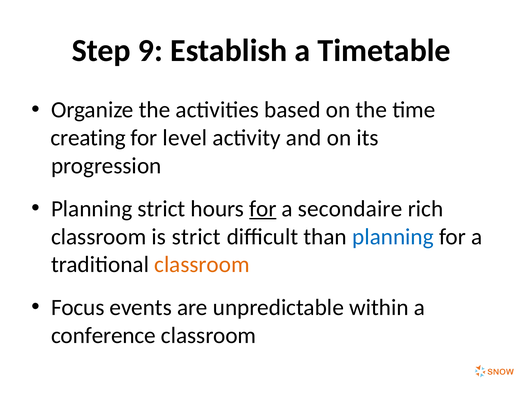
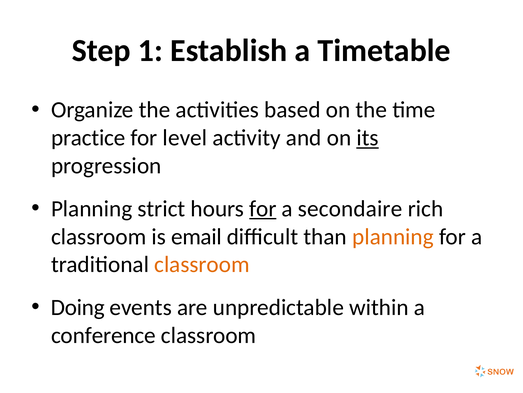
9: 9 -> 1
creating: creating -> practice
its underline: none -> present
is strict: strict -> email
planning at (393, 236) colour: blue -> orange
Focus: Focus -> Doing
